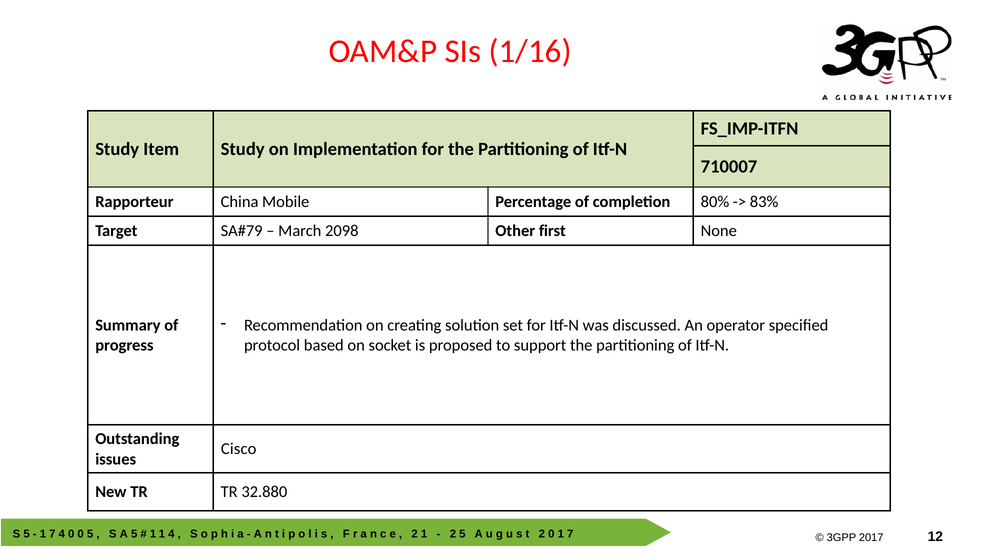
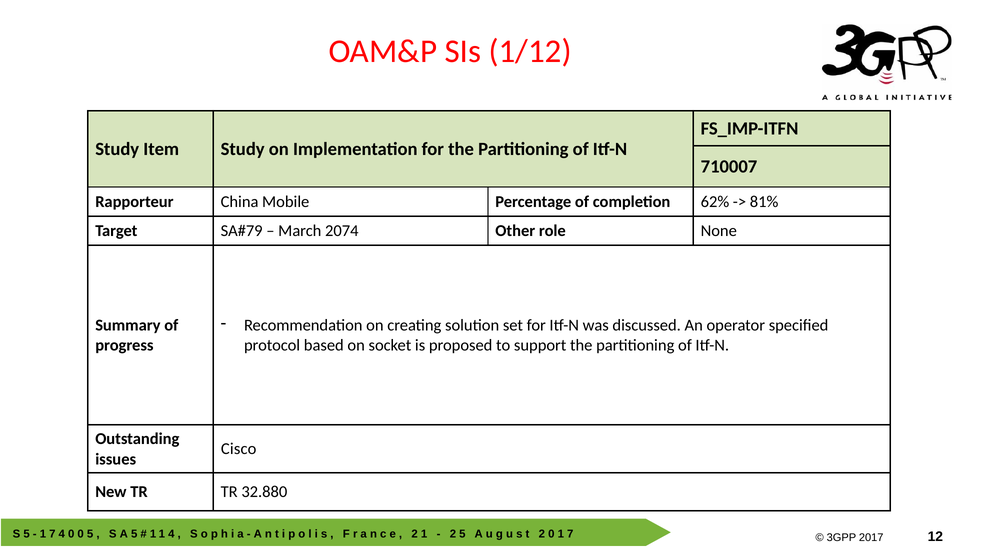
1/16: 1/16 -> 1/12
80%: 80% -> 62%
83%: 83% -> 81%
2098: 2098 -> 2074
first: first -> role
